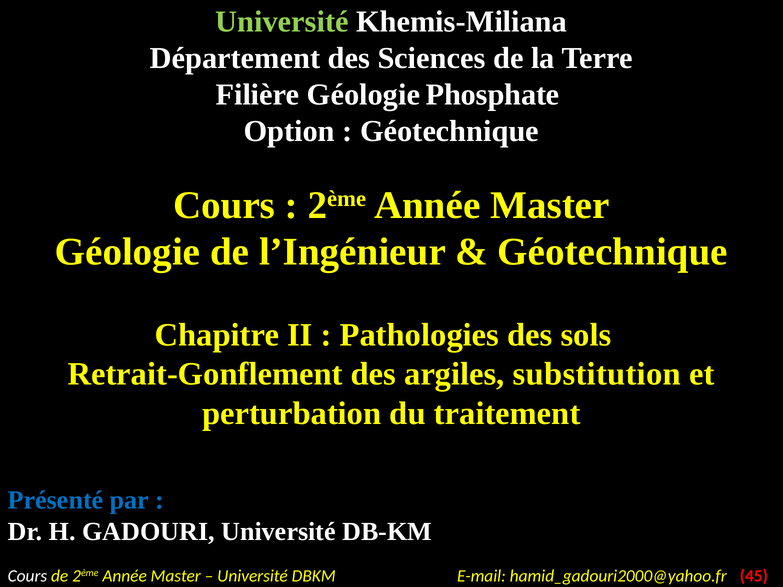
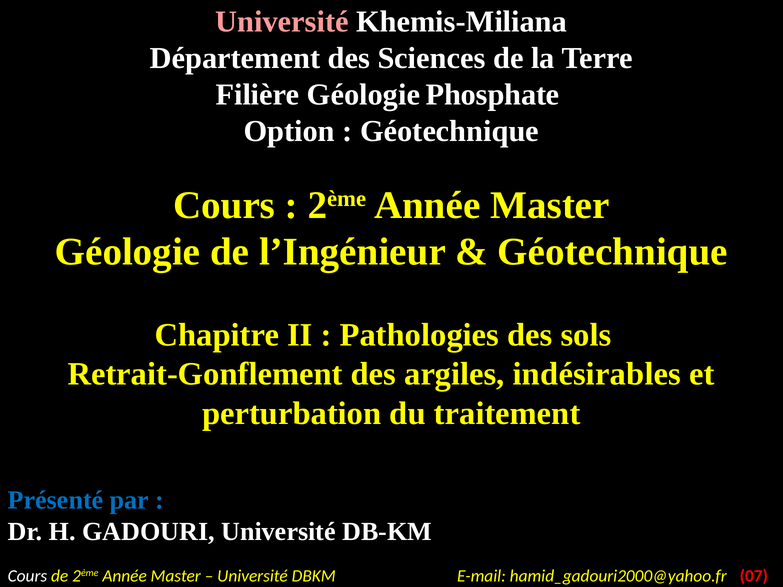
Université at (282, 22) colour: light green -> pink
substitution: substitution -> indésirables
45: 45 -> 07
